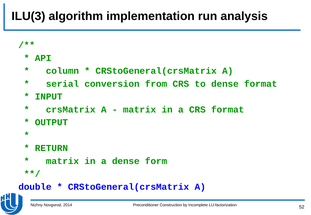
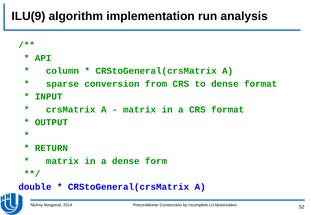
ILU(3: ILU(3 -> ILU(9
serial: serial -> sparse
